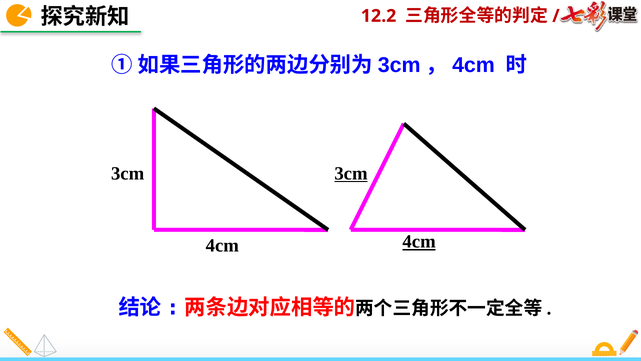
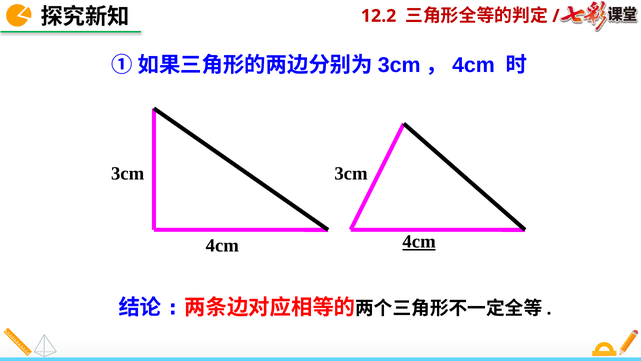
3cm at (351, 173) underline: present -> none
